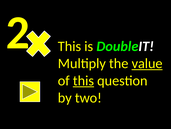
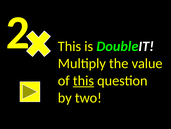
value underline: present -> none
